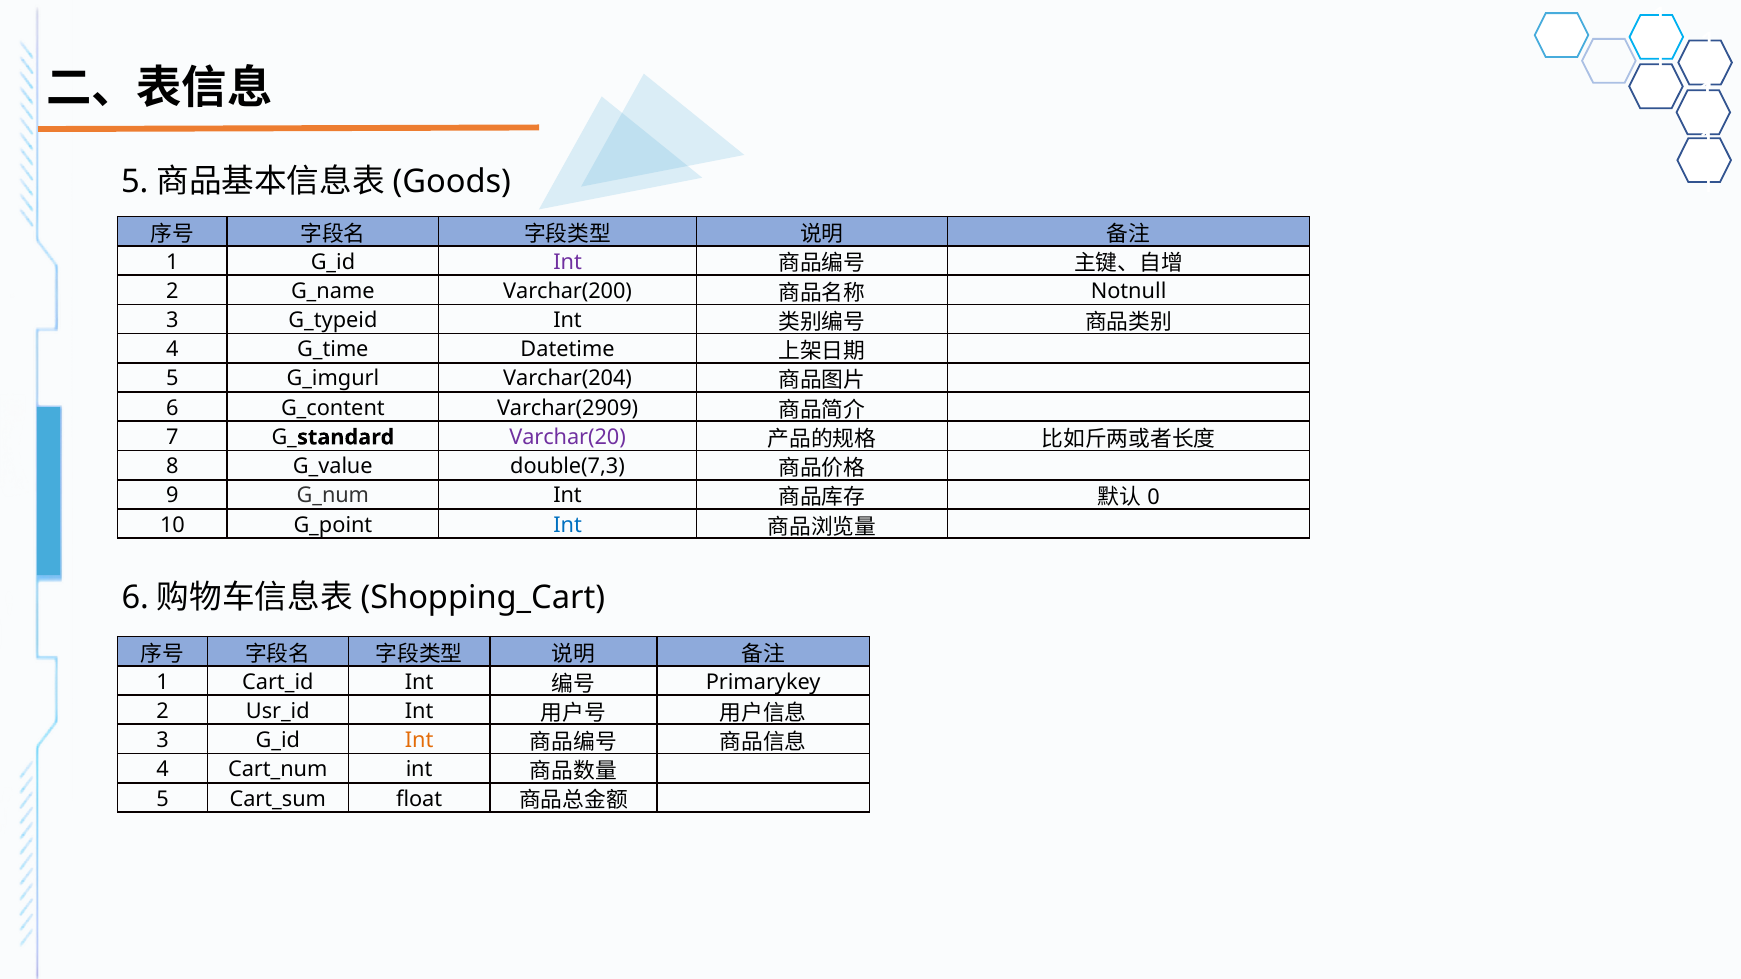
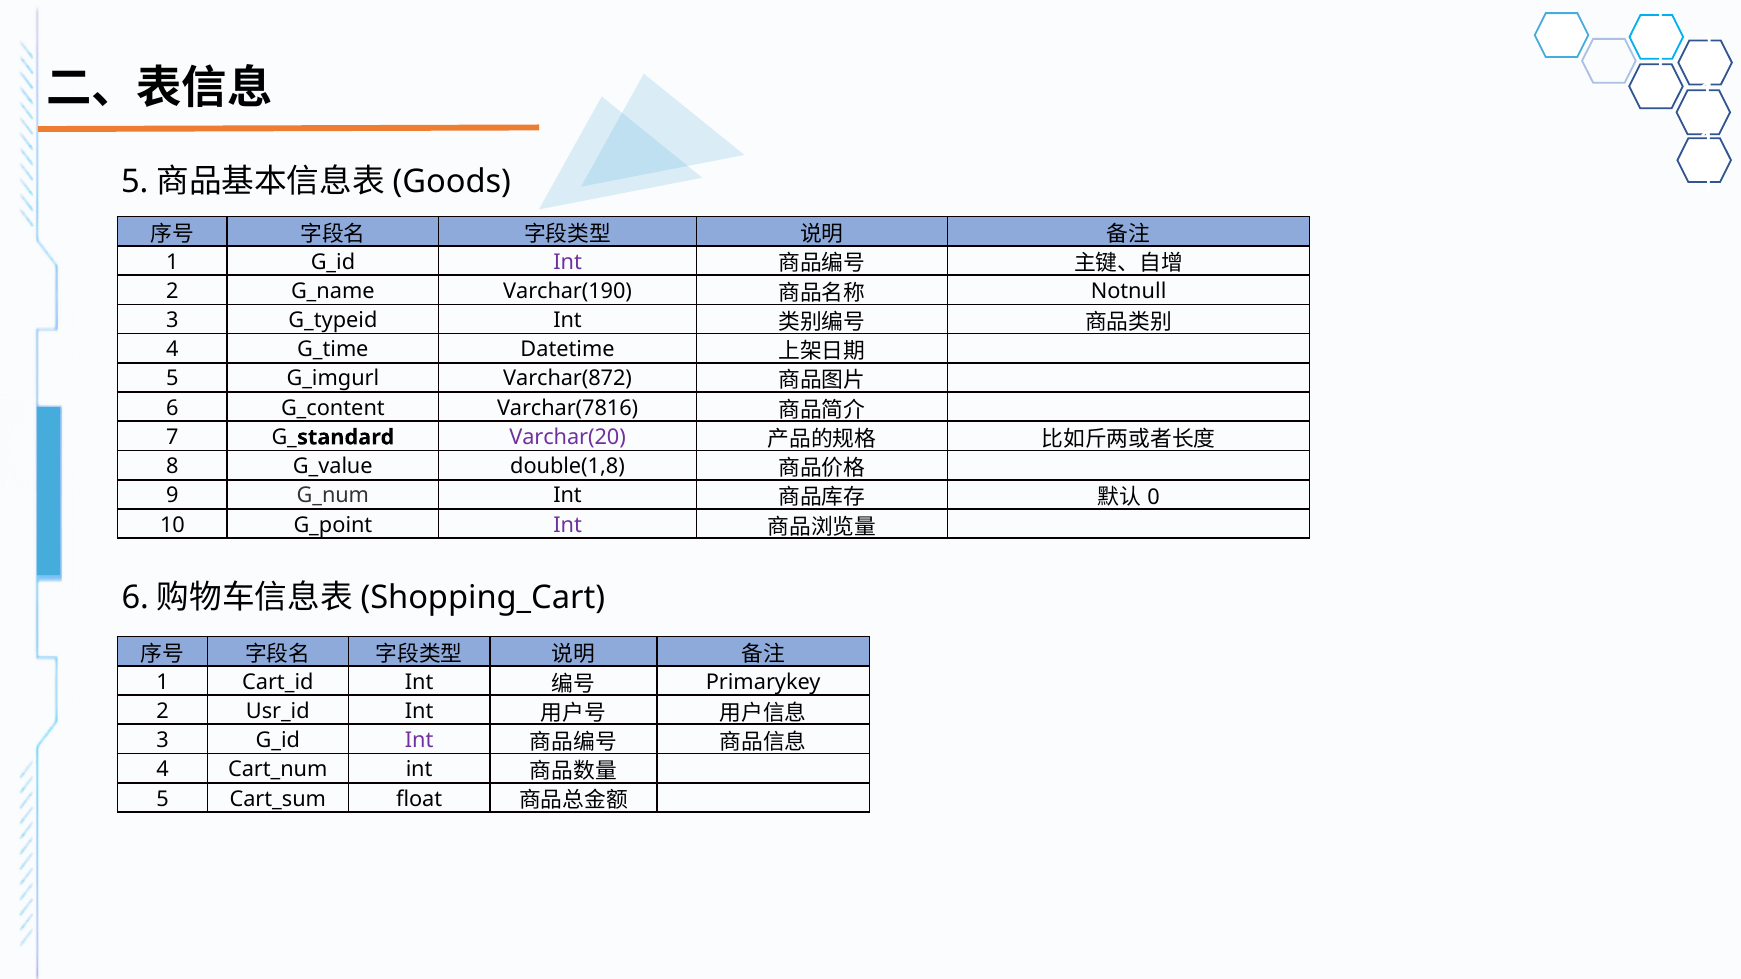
Varchar(200: Varchar(200 -> Varchar(190
Varchar(204: Varchar(204 -> Varchar(872
Varchar(2909: Varchar(2909 -> Varchar(7816
double(7,3: double(7,3 -> double(1,8
Int at (568, 525) colour: blue -> purple
Int at (419, 741) colour: orange -> purple
